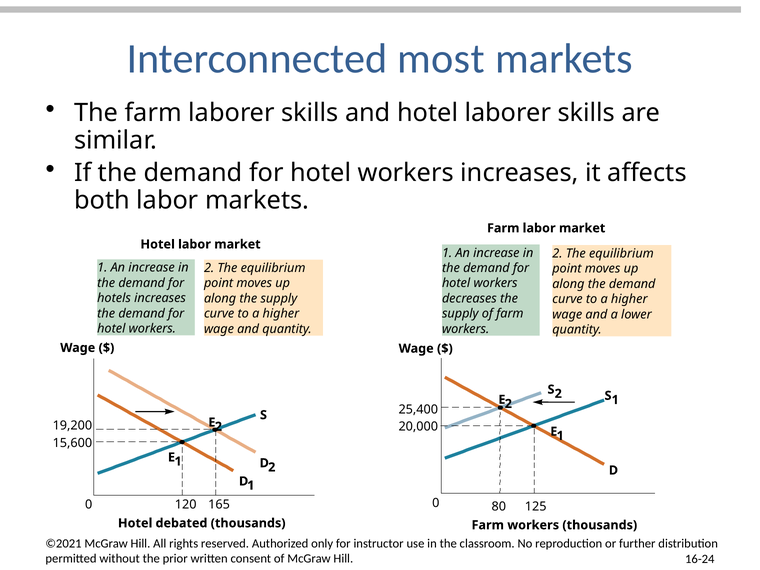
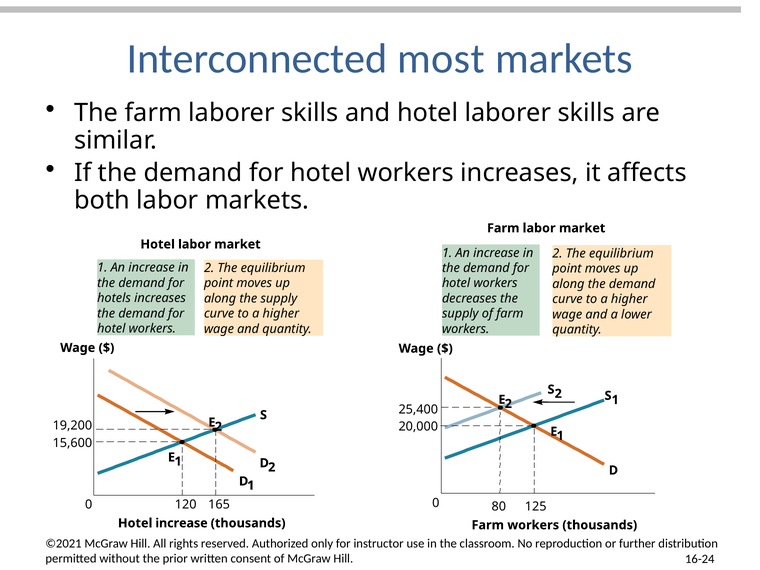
Hotel debated: debated -> increase
